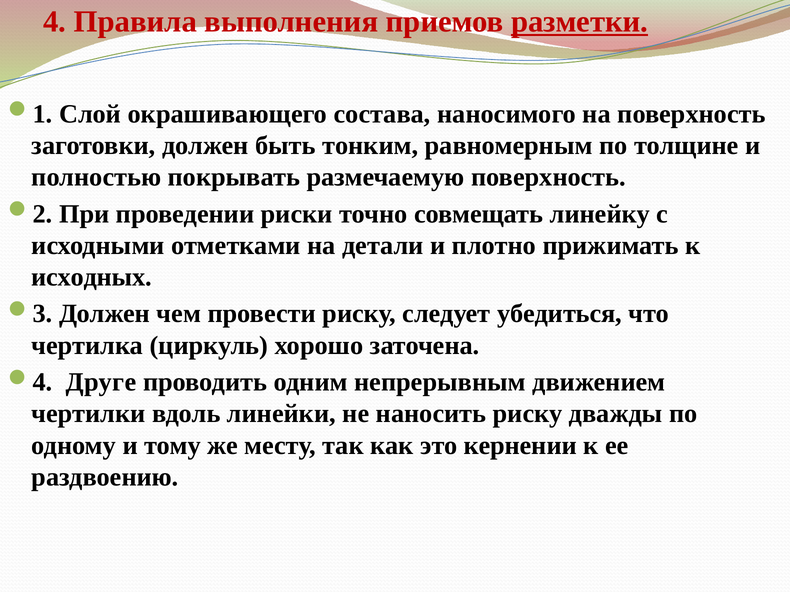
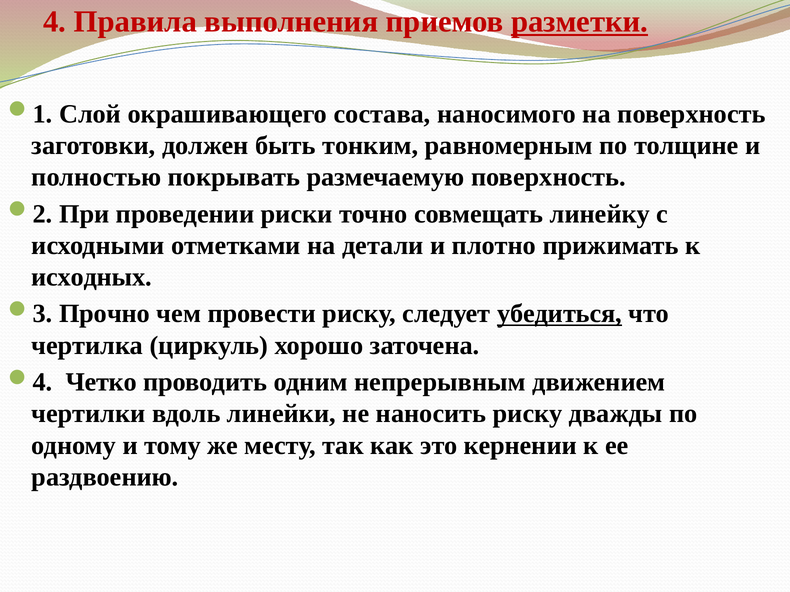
Должен at (105, 314): Должен -> Прочно
убедиться underline: none -> present
Друге: Друге -> Четко
